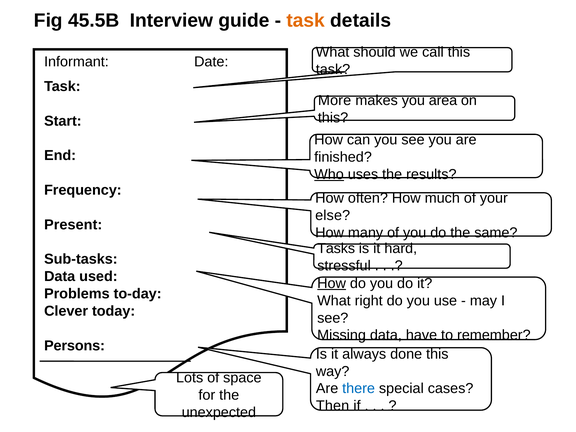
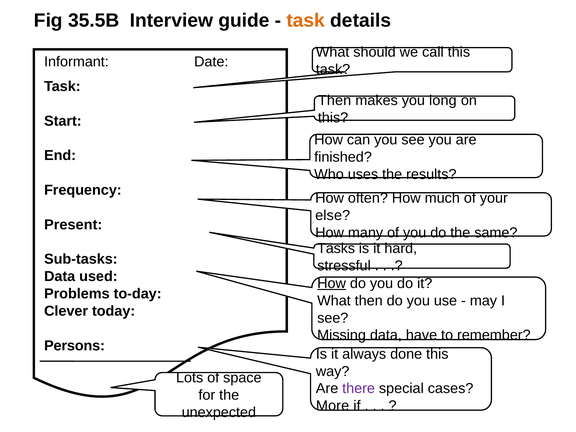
45.5B: 45.5B -> 35.5B
More at (335, 101): More -> Then
area: area -> long
Who underline: present -> none
What right: right -> then
there colour: blue -> purple
Then: Then -> More
